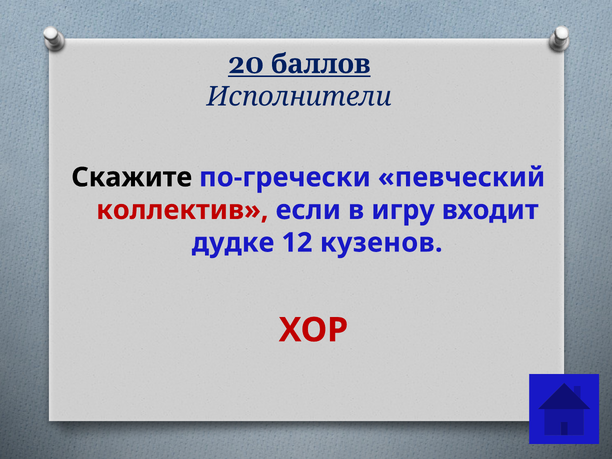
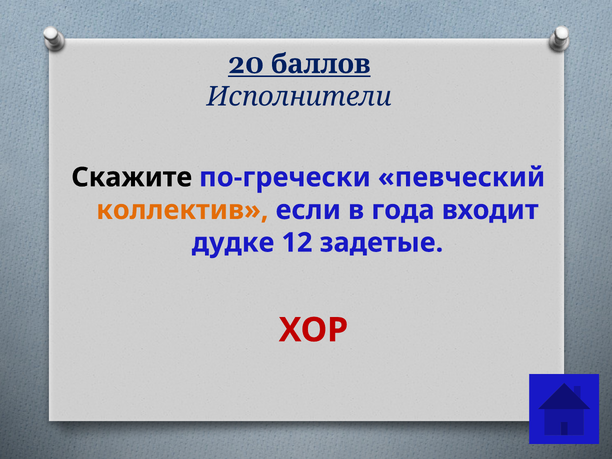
коллектив colour: red -> orange
игру: игру -> года
кузенов: кузенов -> задетые
